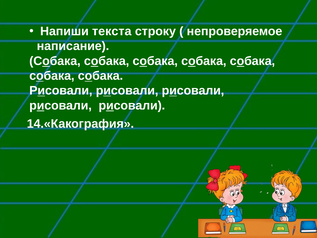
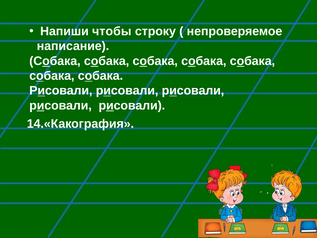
текста: текста -> чтобы
